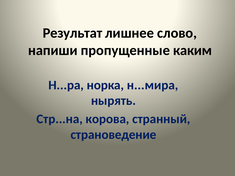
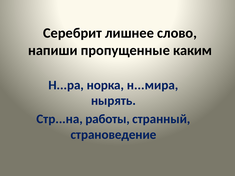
Результат: Результат -> Серебрит
корова: корова -> работы
